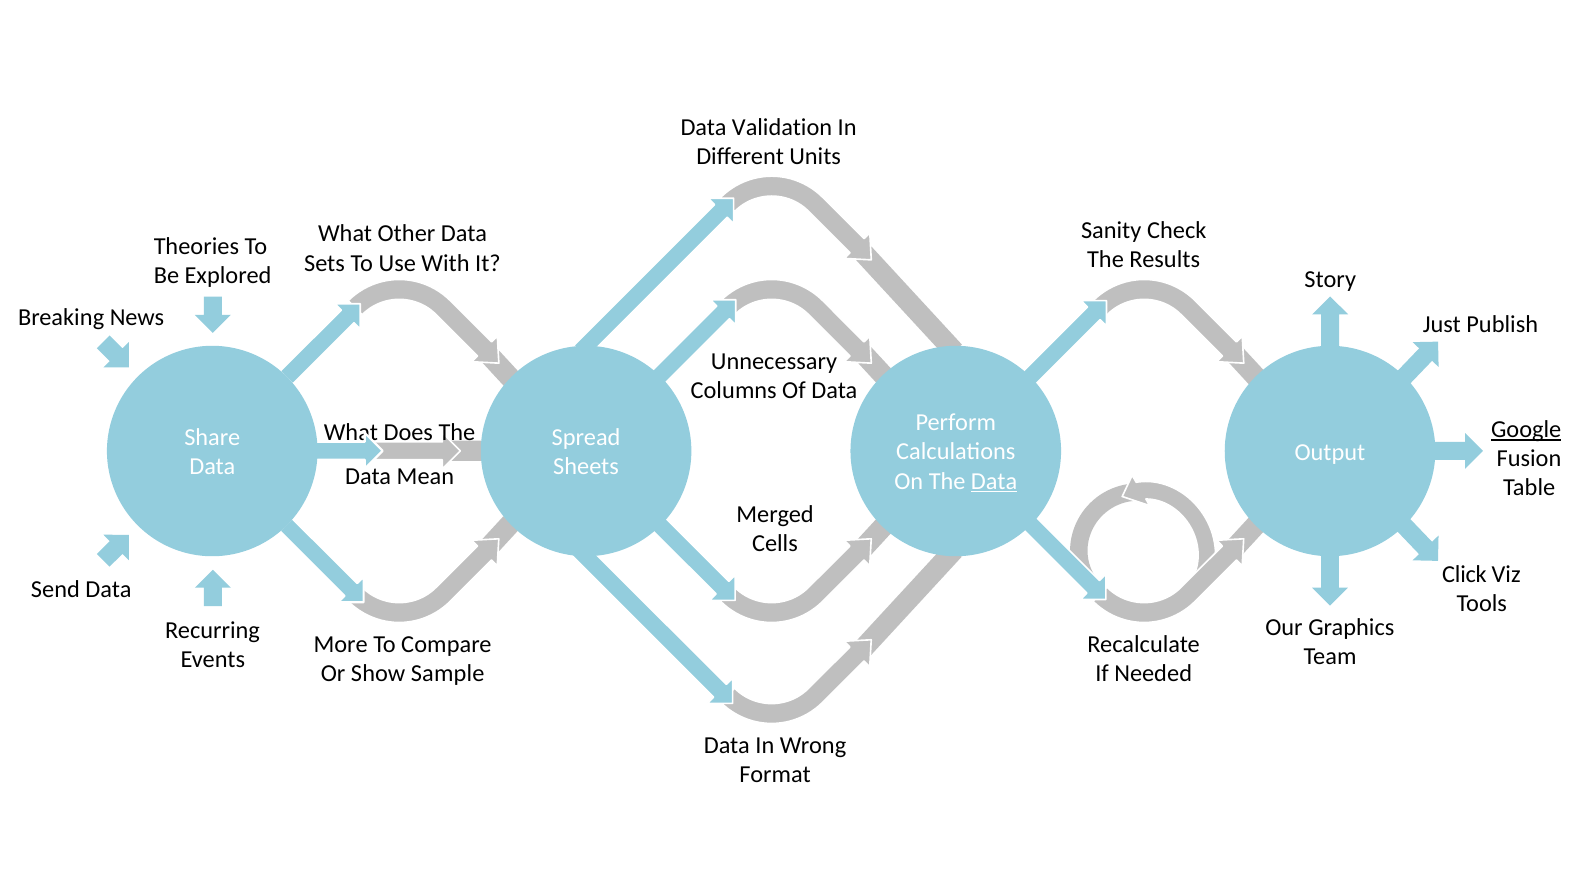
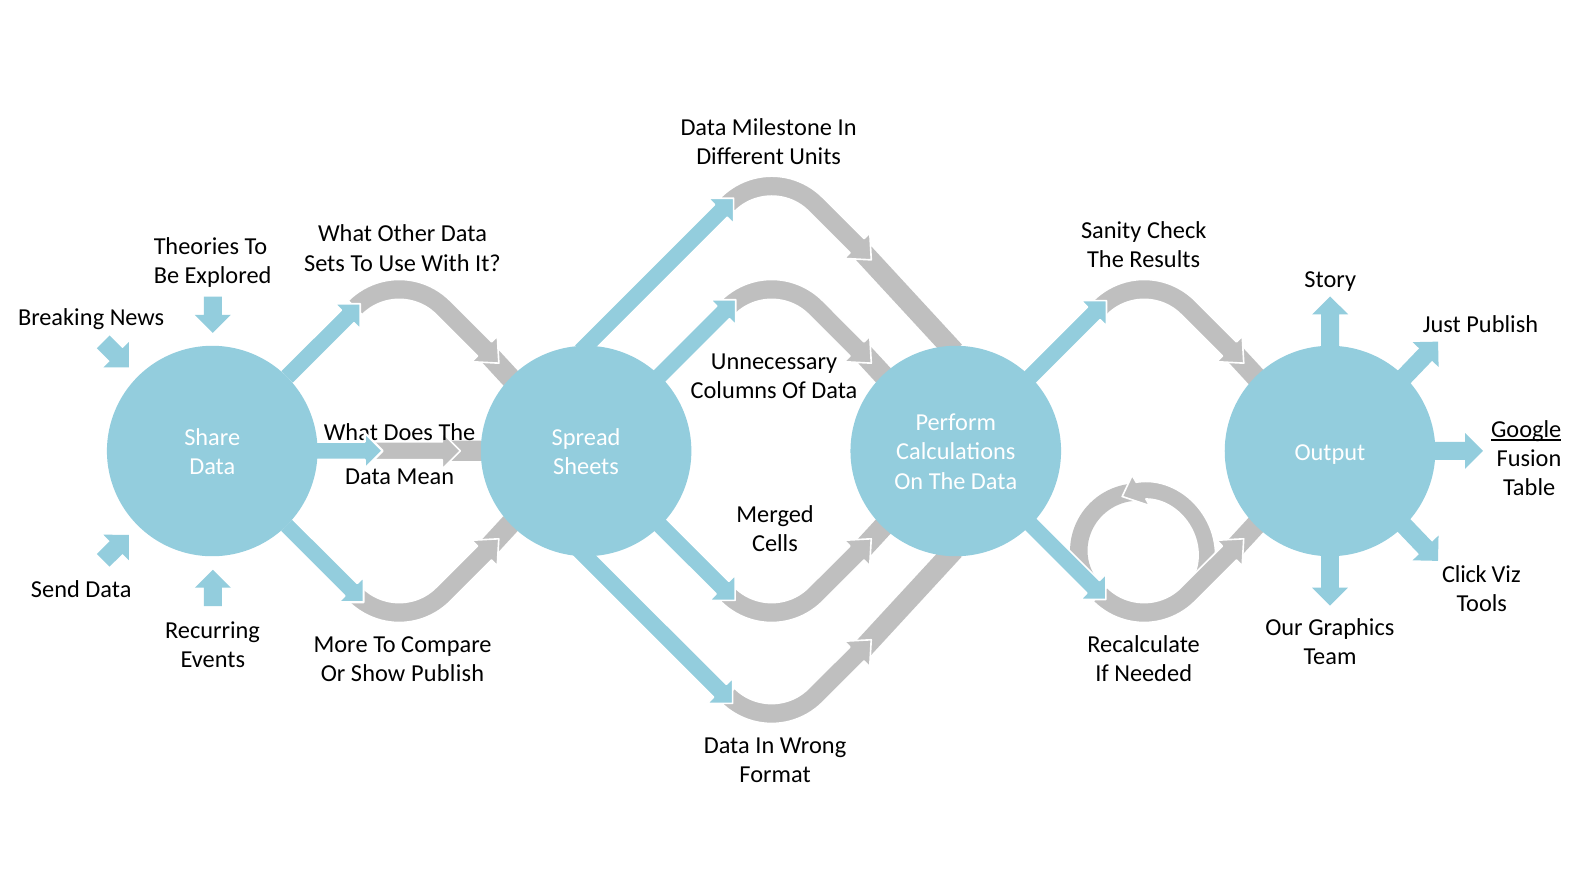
Validation: Validation -> Milestone
Data at (994, 481) underline: present -> none
Show Sample: Sample -> Publish
